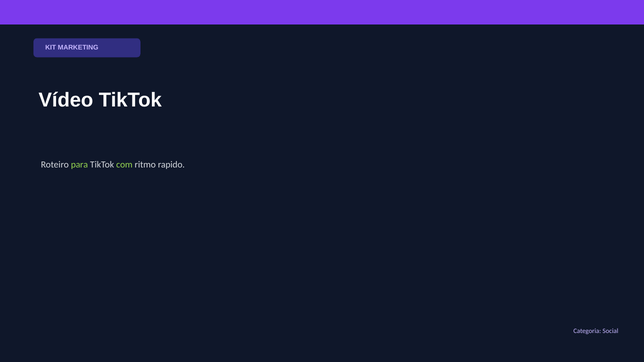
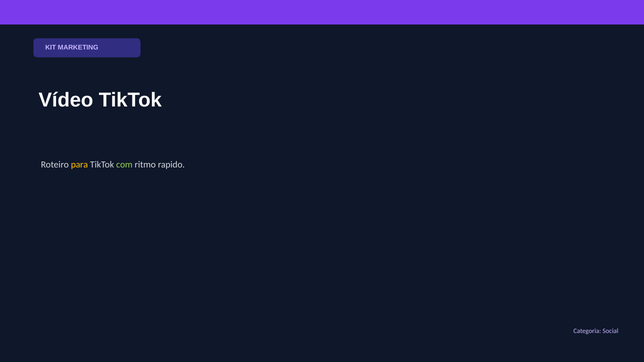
para colour: light green -> yellow
